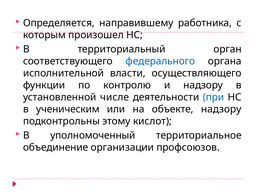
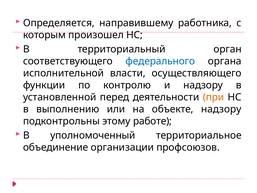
числе: числе -> перед
при colour: blue -> orange
ученическим: ученическим -> выполнению
кислот: кислот -> работе
